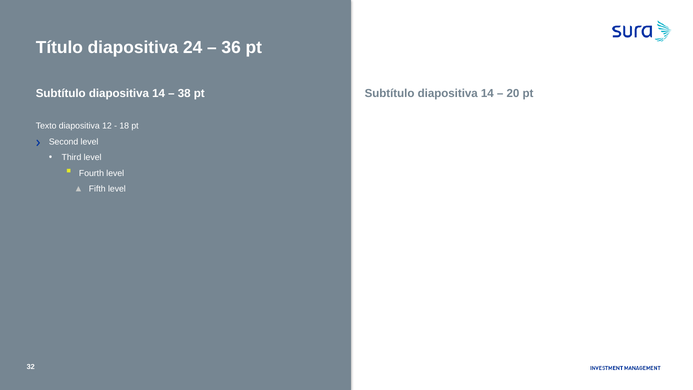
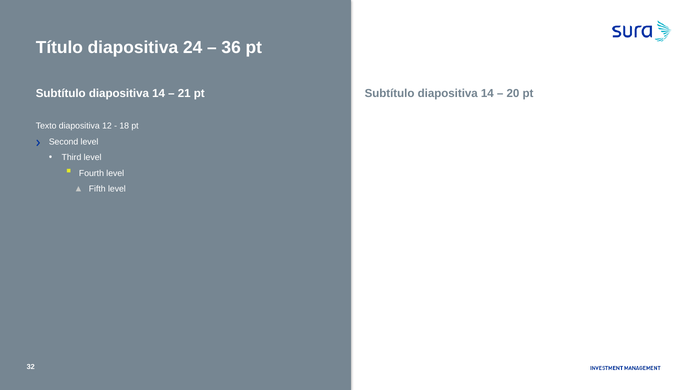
38: 38 -> 21
